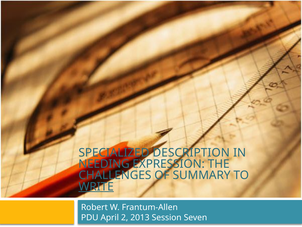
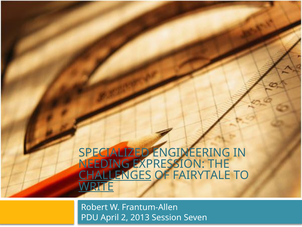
DESCRIPTION: DESCRIPTION -> ENGINEERING
CHALLENGES underline: none -> present
SUMMARY: SUMMARY -> FAIRYTALE
